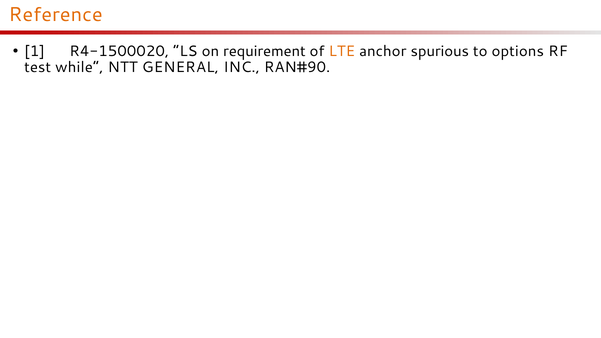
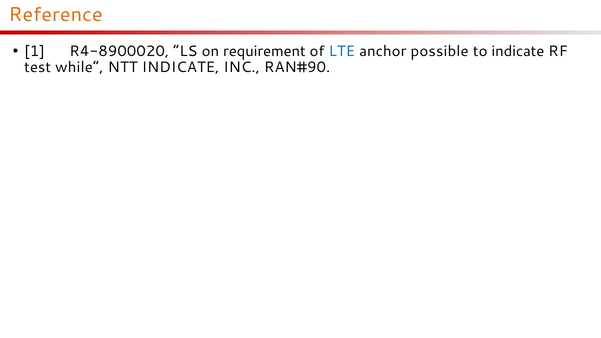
R4-1500020: R4-1500020 -> R4-8900020
LTE colour: orange -> blue
spurious: spurious -> possible
to options: options -> indicate
NTT GENERAL: GENERAL -> INDICATE
